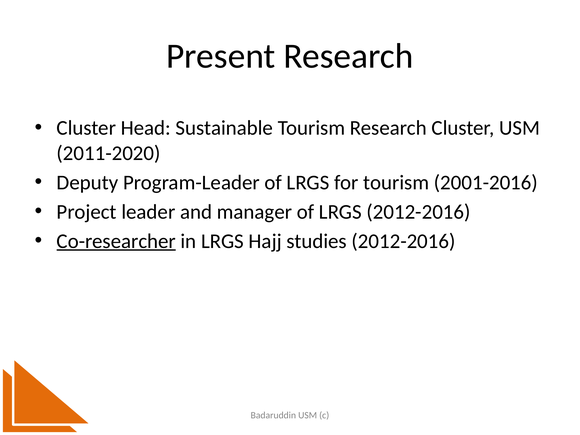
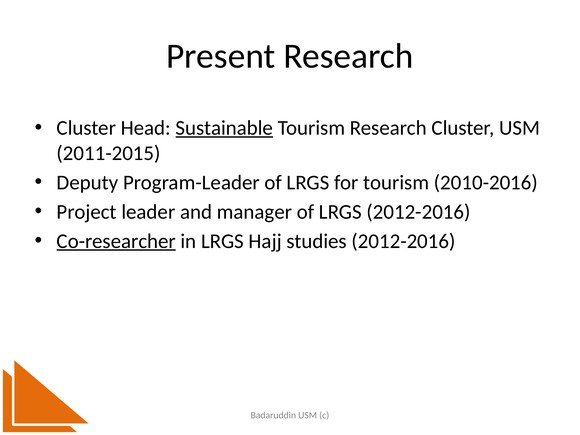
Sustainable underline: none -> present
2011-2020: 2011-2020 -> 2011-2015
2001-2016: 2001-2016 -> 2010-2016
